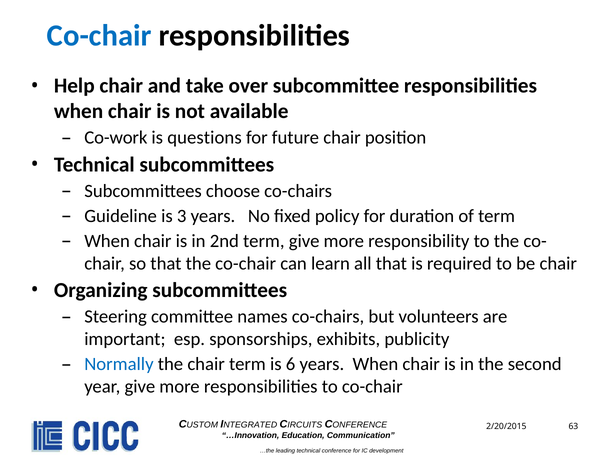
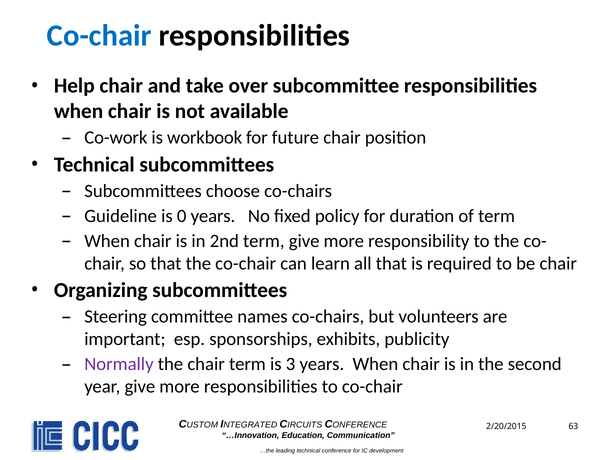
questions: questions -> workbook
3: 3 -> 0
Normally colour: blue -> purple
6: 6 -> 3
